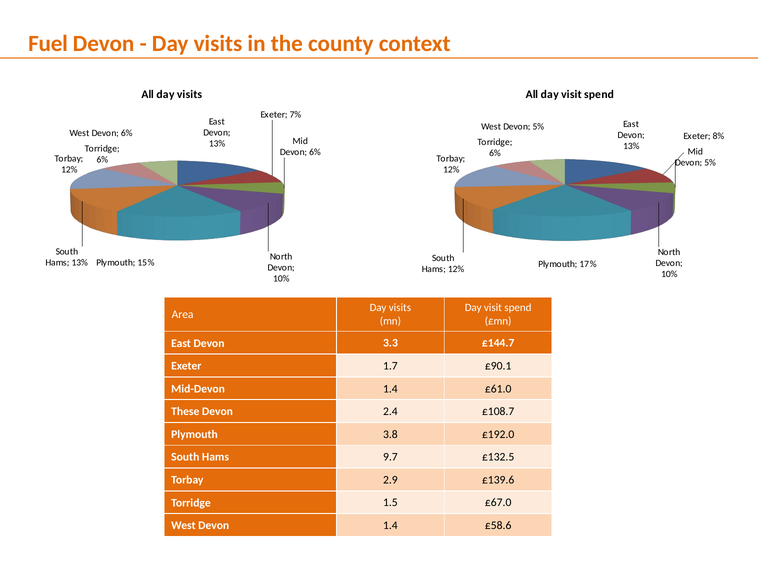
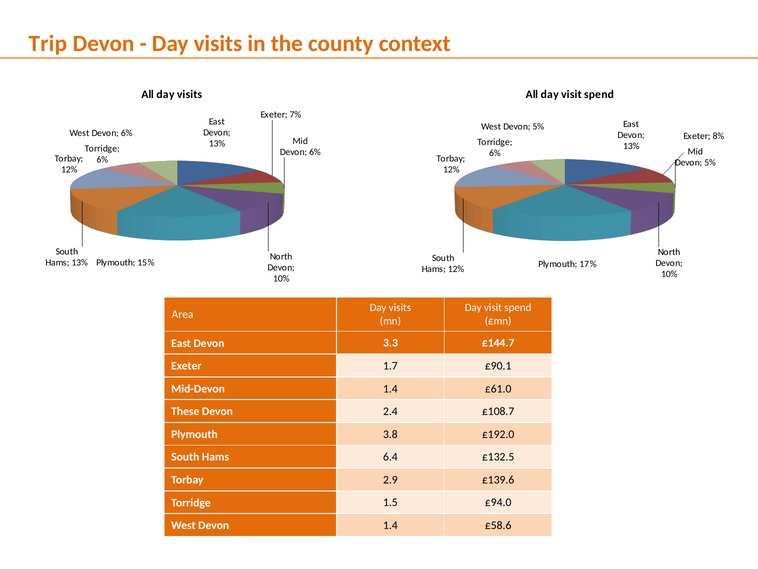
Fuel: Fuel -> Trip
9.7: 9.7 -> 6.4
£67.0: £67.0 -> £94.0
